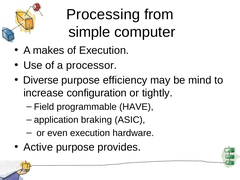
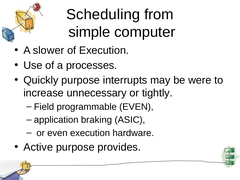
Processing: Processing -> Scheduling
makes: makes -> slower
processor: processor -> processes
Diverse: Diverse -> Quickly
efficiency: efficiency -> interrupts
mind: mind -> were
configuration: configuration -> unnecessary
programmable HAVE: HAVE -> EVEN
